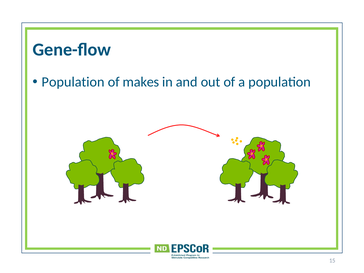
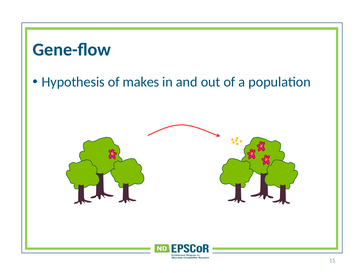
Population at (73, 82): Population -> Hypothesis
